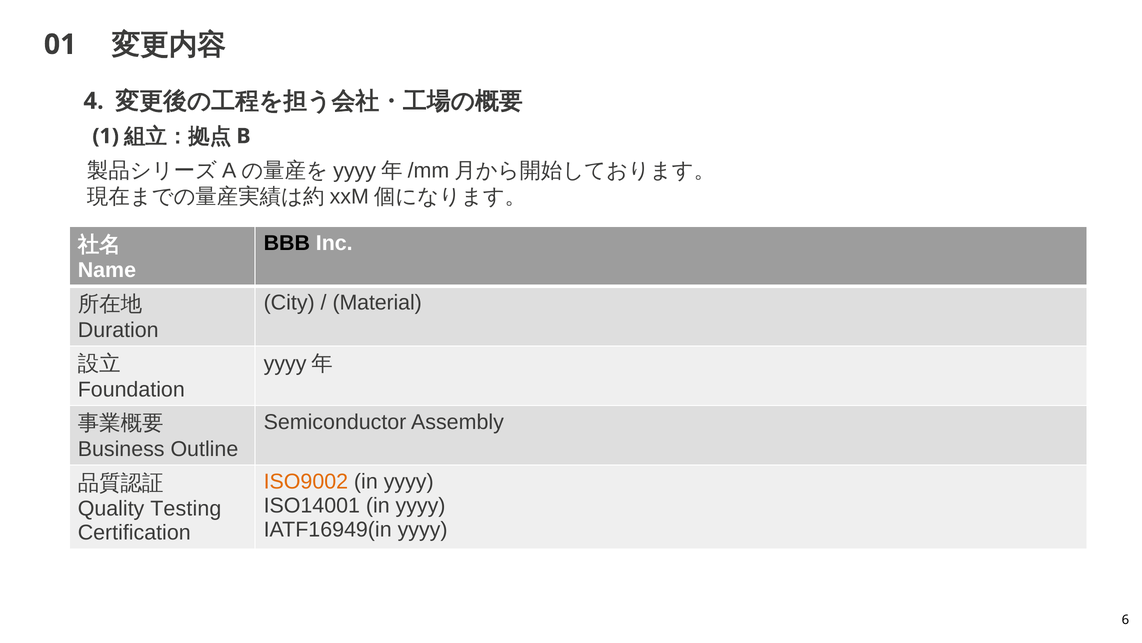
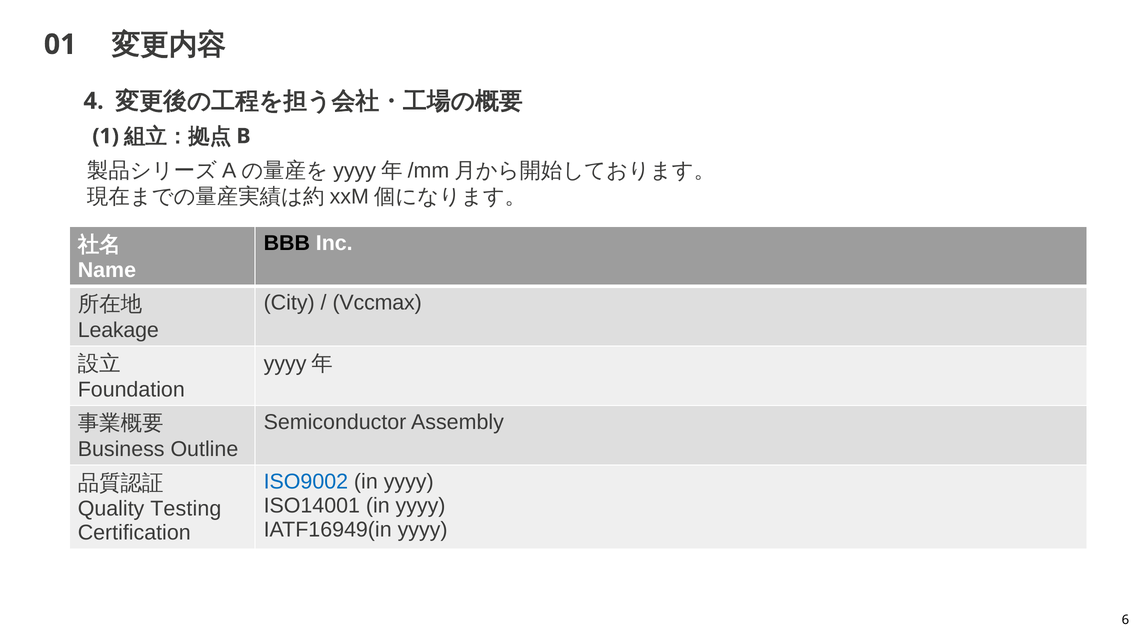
Material: Material -> Vccmax
Duration: Duration -> Leakage
ISO9002 colour: orange -> blue
